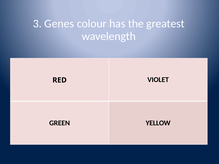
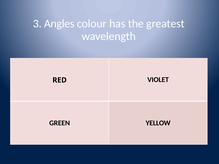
Genes: Genes -> Angles
